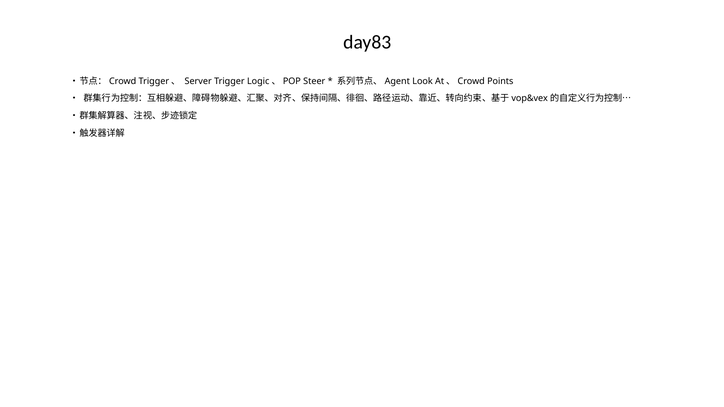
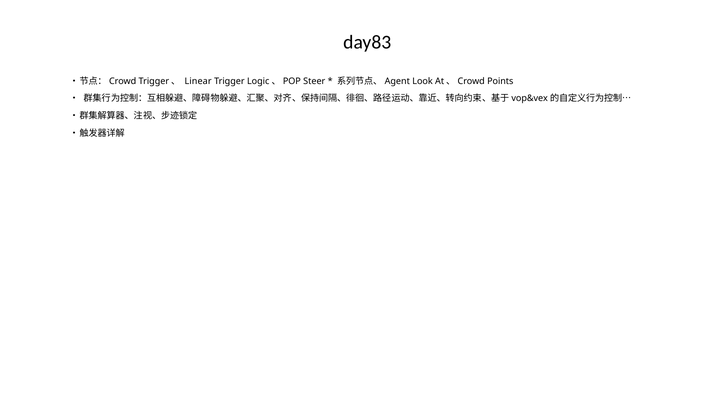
Server: Server -> Linear
